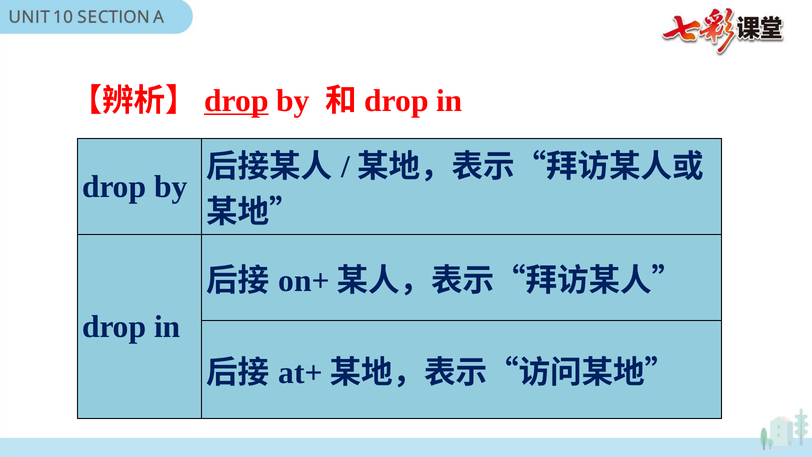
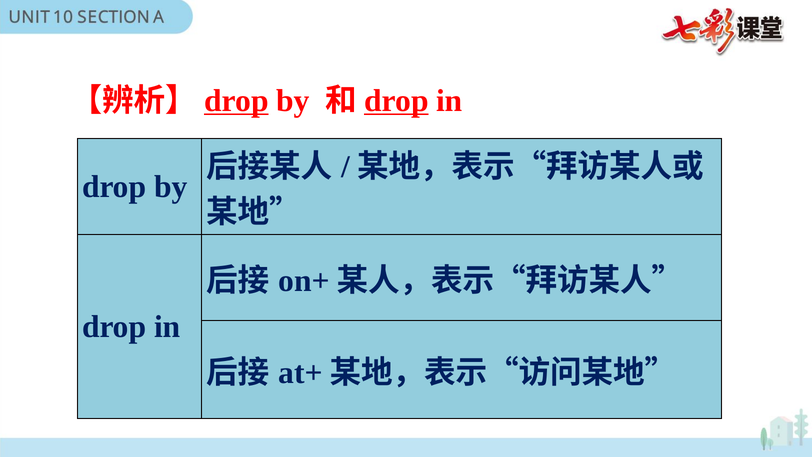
drop at (396, 101) underline: none -> present
